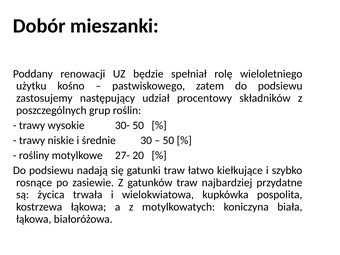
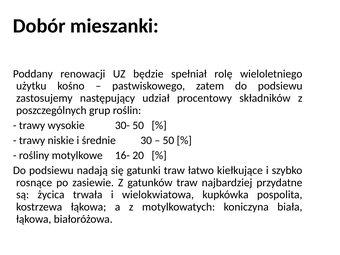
27-: 27- -> 16-
